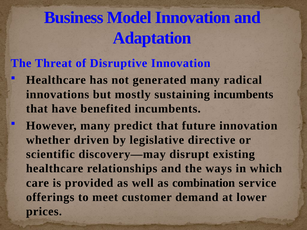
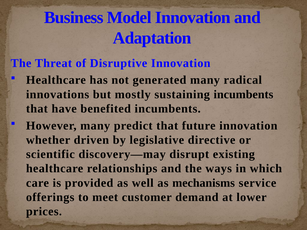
combination: combination -> mechanisms
